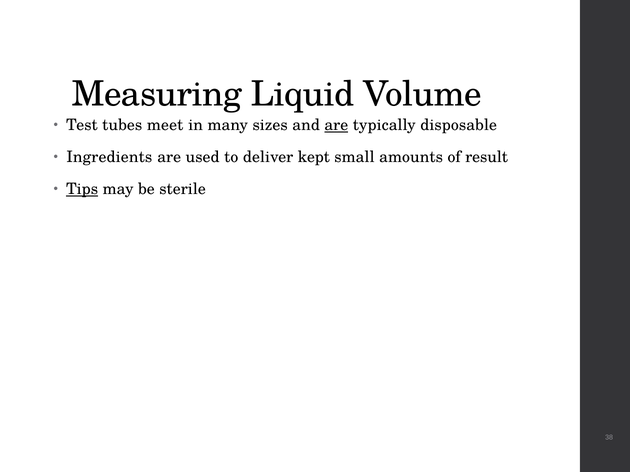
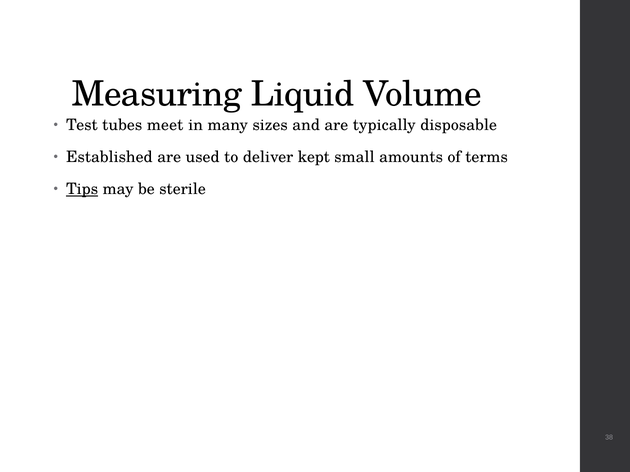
are at (336, 125) underline: present -> none
Ingredients: Ingredients -> Established
result: result -> terms
